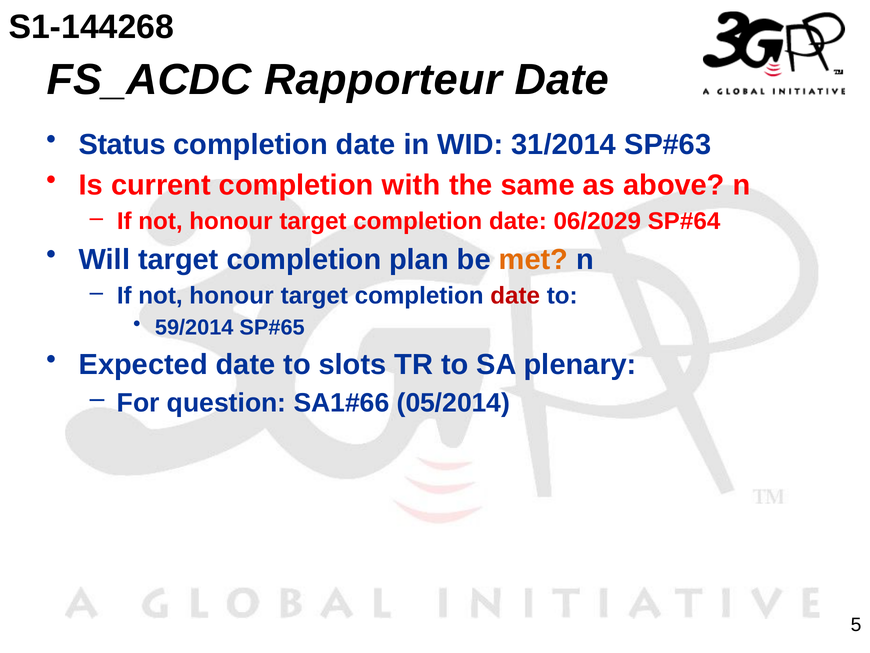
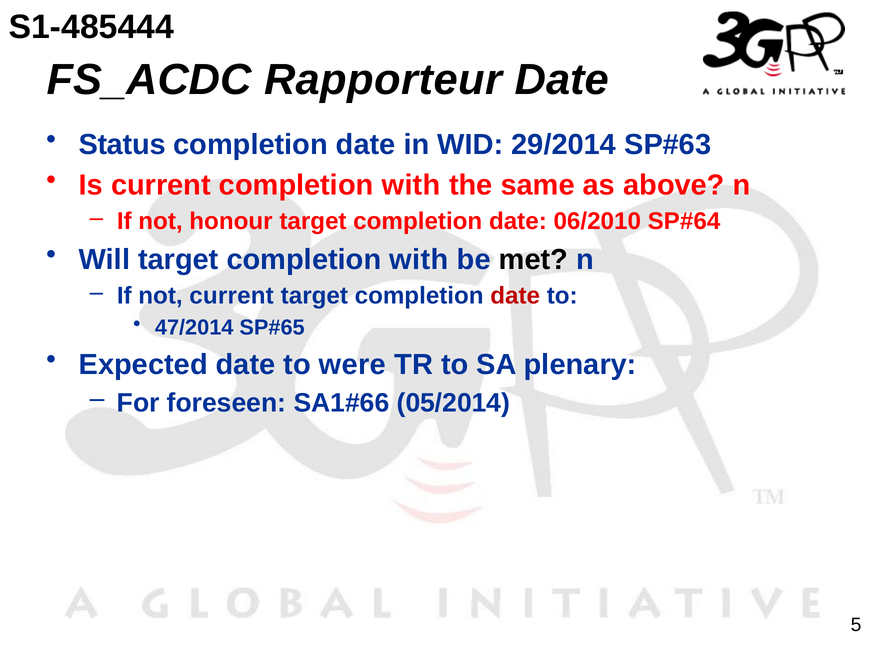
S1-144268: S1-144268 -> S1-485444
31/2014: 31/2014 -> 29/2014
06/2029: 06/2029 -> 06/2010
target completion plan: plan -> with
met colour: orange -> black
honour at (232, 296): honour -> current
59/2014: 59/2014 -> 47/2014
slots: slots -> were
question: question -> foreseen
